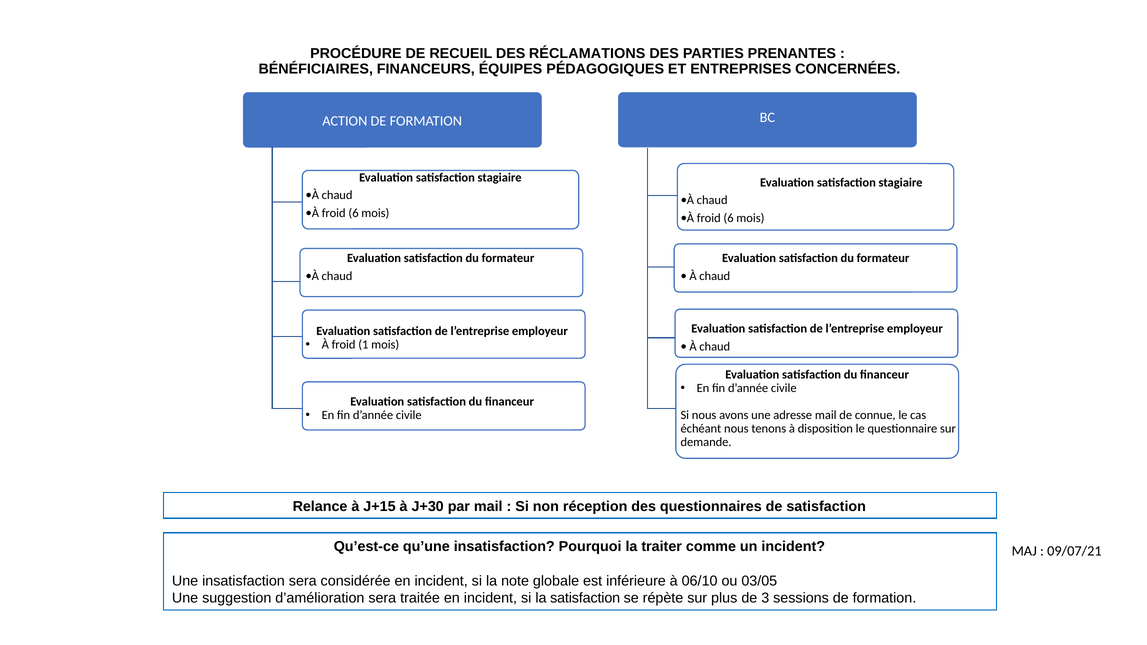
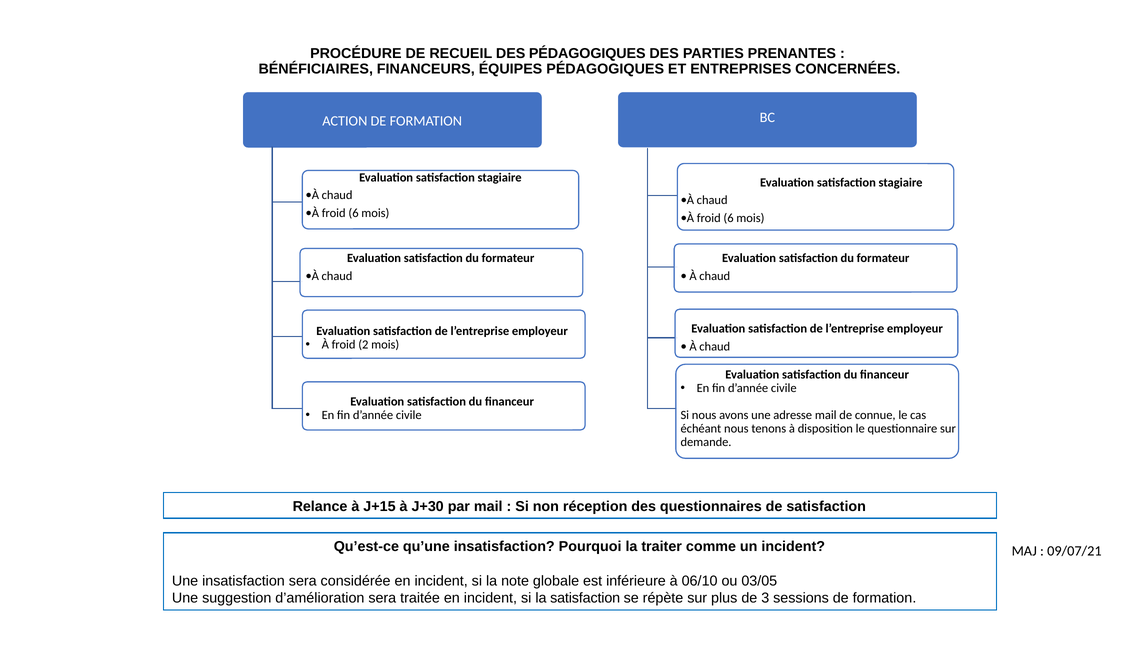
DES RÉCLAMATIONS: RÉCLAMATIONS -> PÉDAGOGIQUES
1: 1 -> 2
